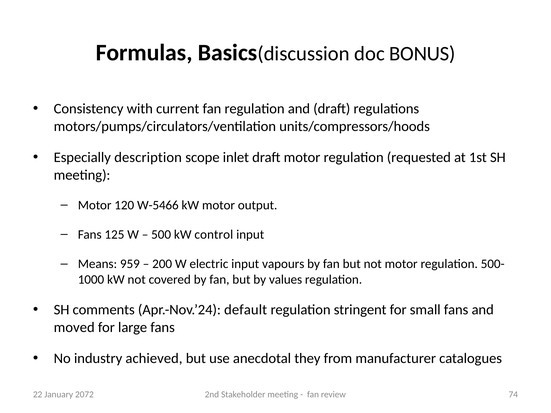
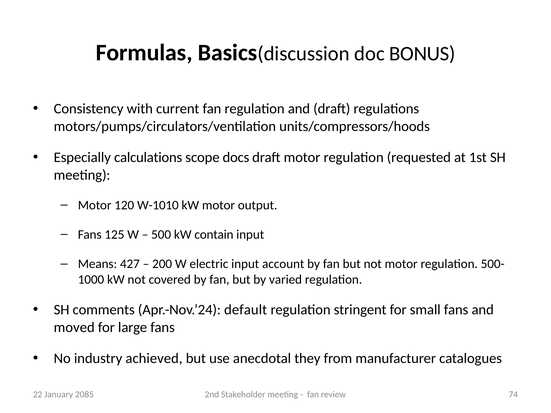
description: description -> calculations
inlet: inlet -> docs
W-5466: W-5466 -> W-1010
control: control -> contain
959: 959 -> 427
vapours: vapours -> account
values: values -> varied
2072: 2072 -> 2085
